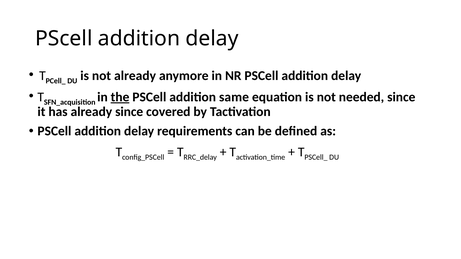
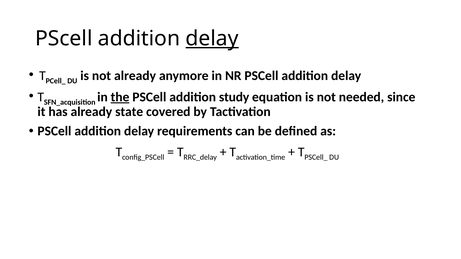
delay at (212, 39) underline: none -> present
same: same -> study
already since: since -> state
